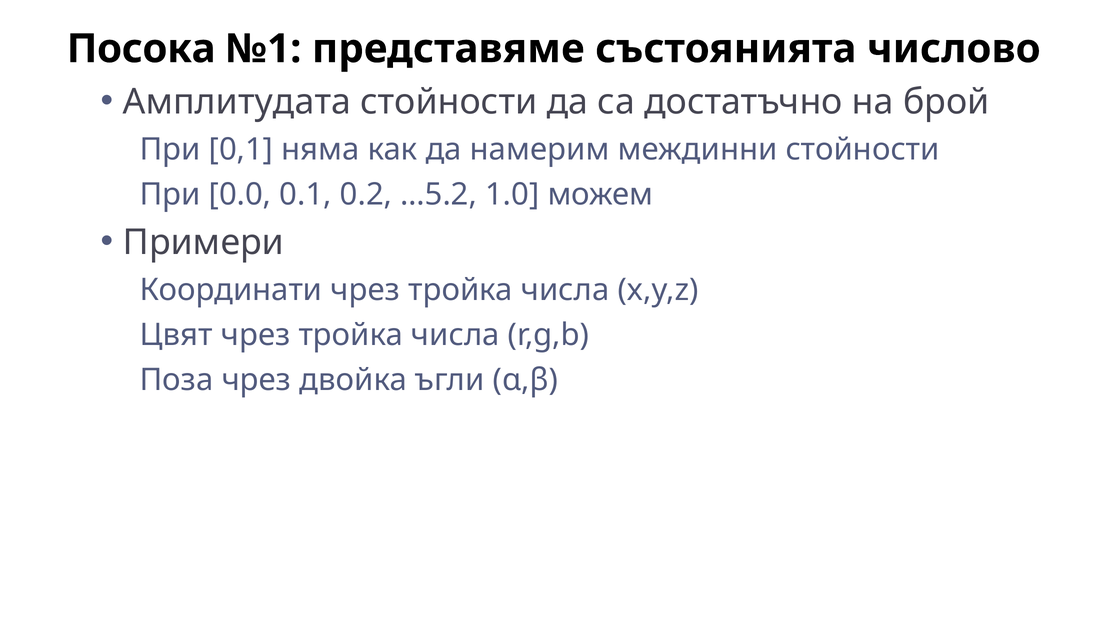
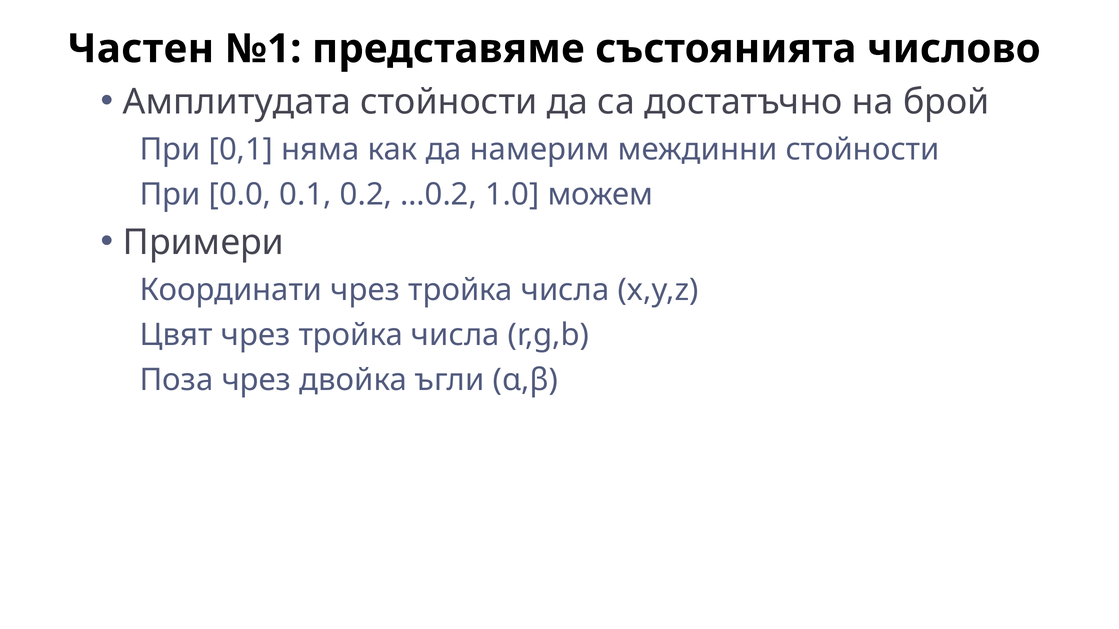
Посока: Посока -> Частен
…5.2: …5.2 -> …0.2
